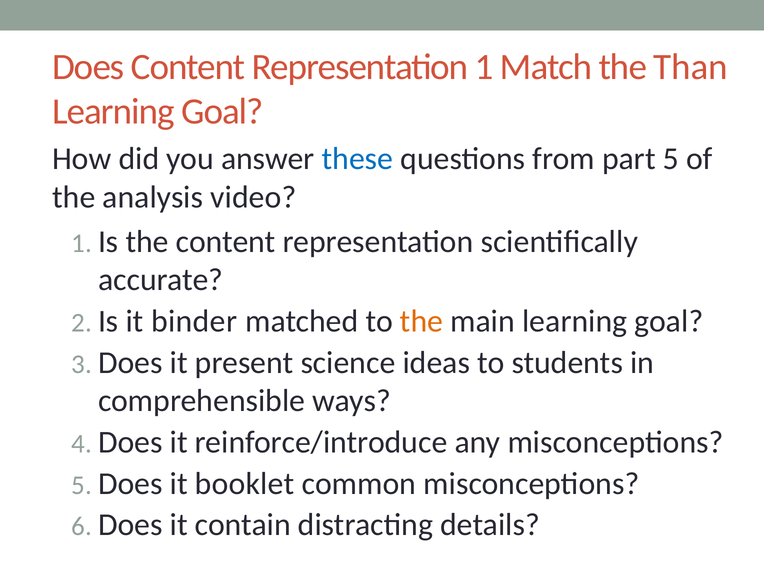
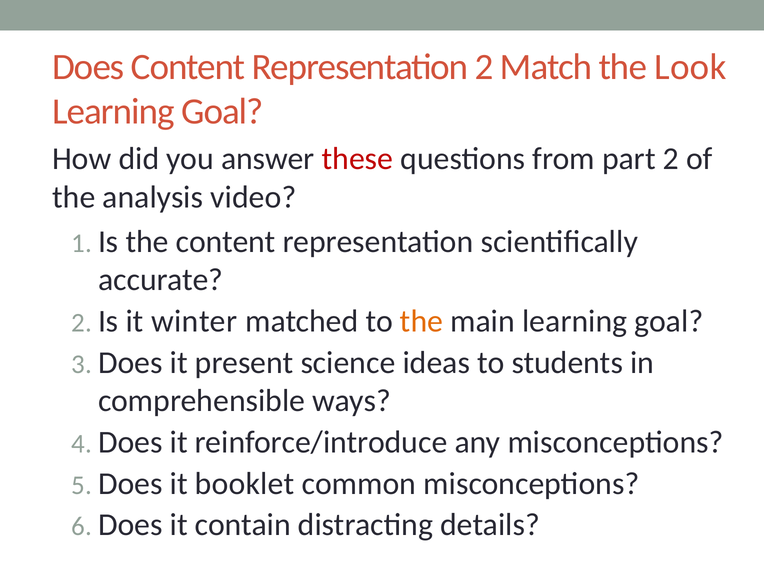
Representation 1: 1 -> 2
Than: Than -> Look
these colour: blue -> red
part 5: 5 -> 2
binder: binder -> winter
